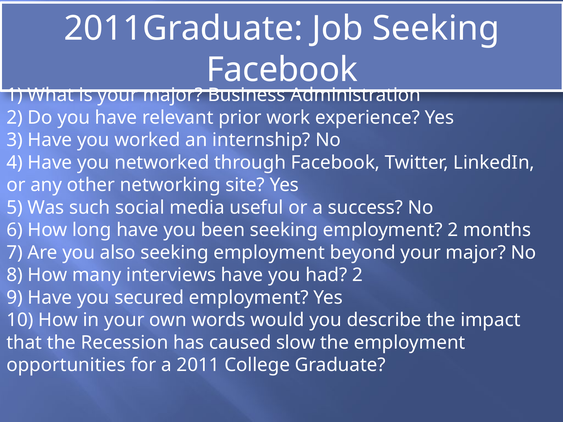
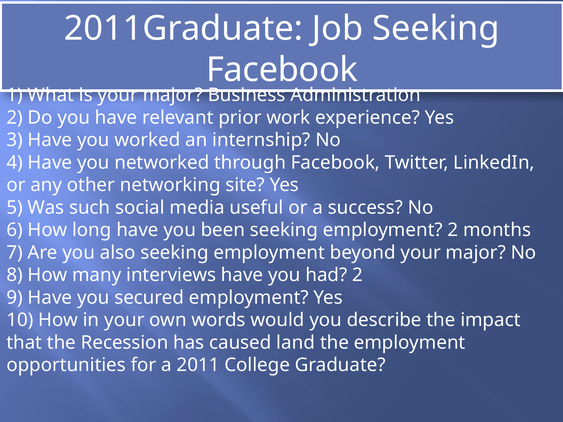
slow: slow -> land
